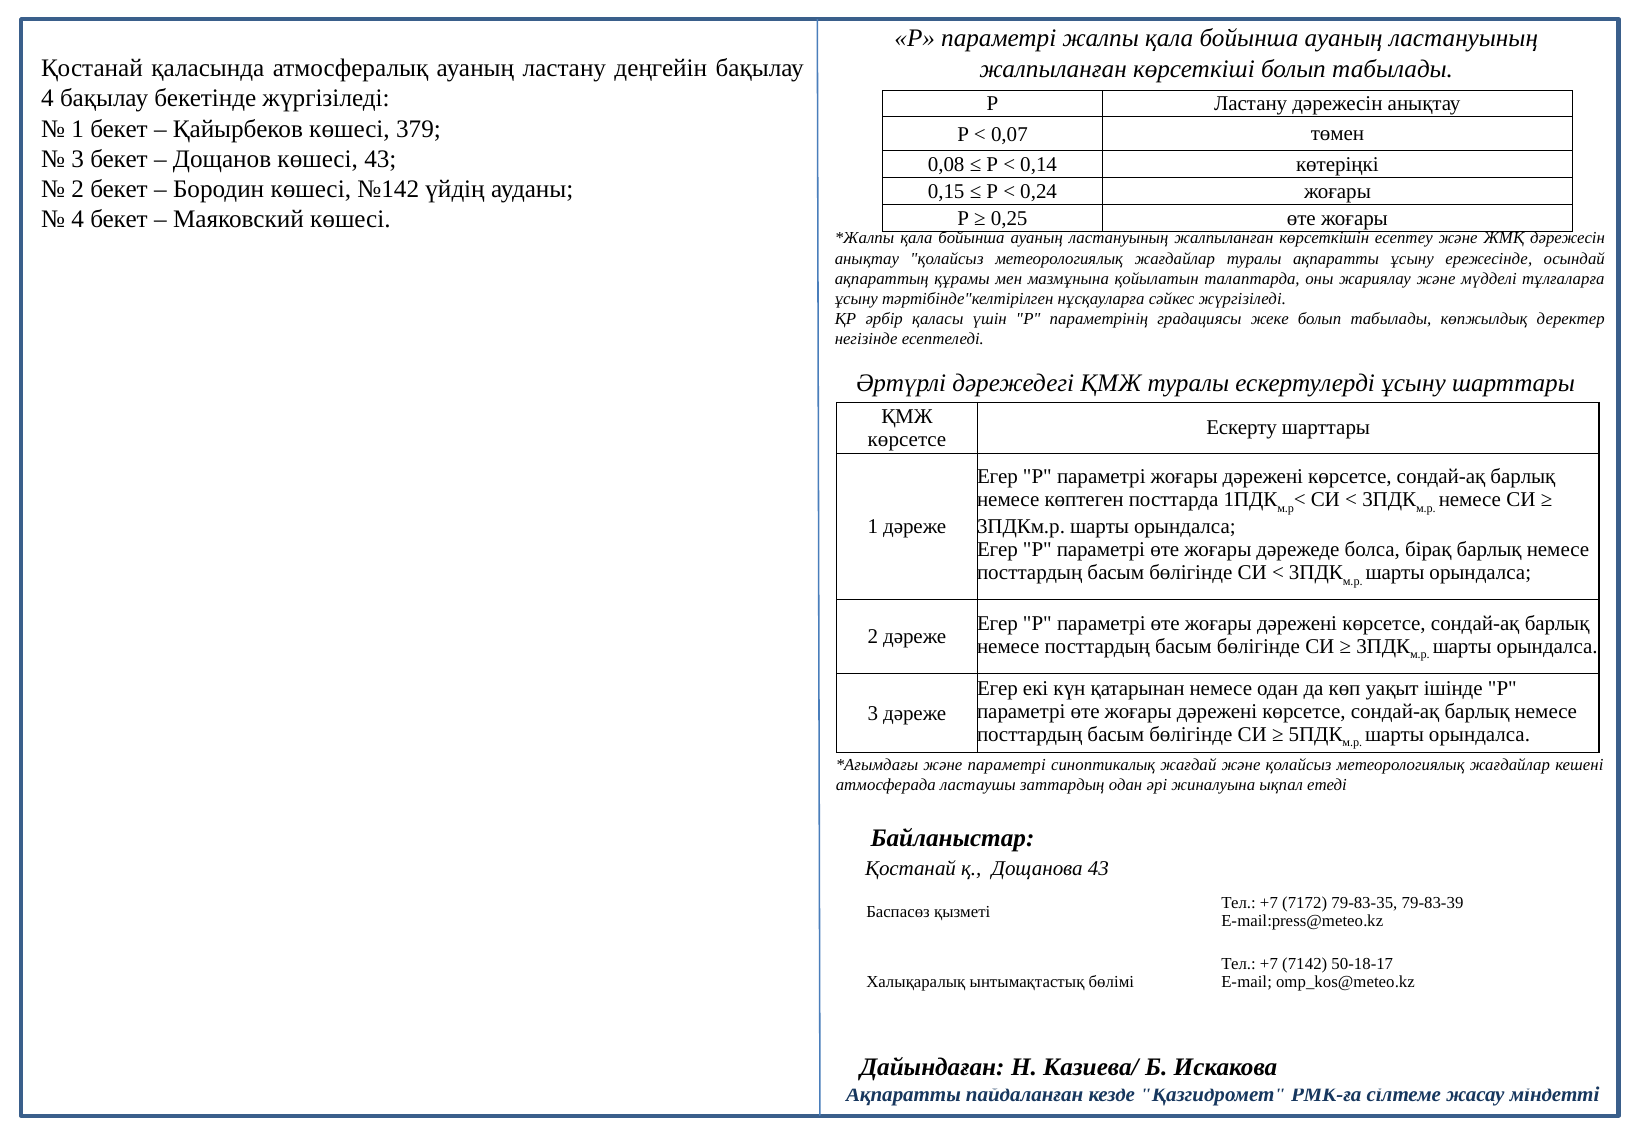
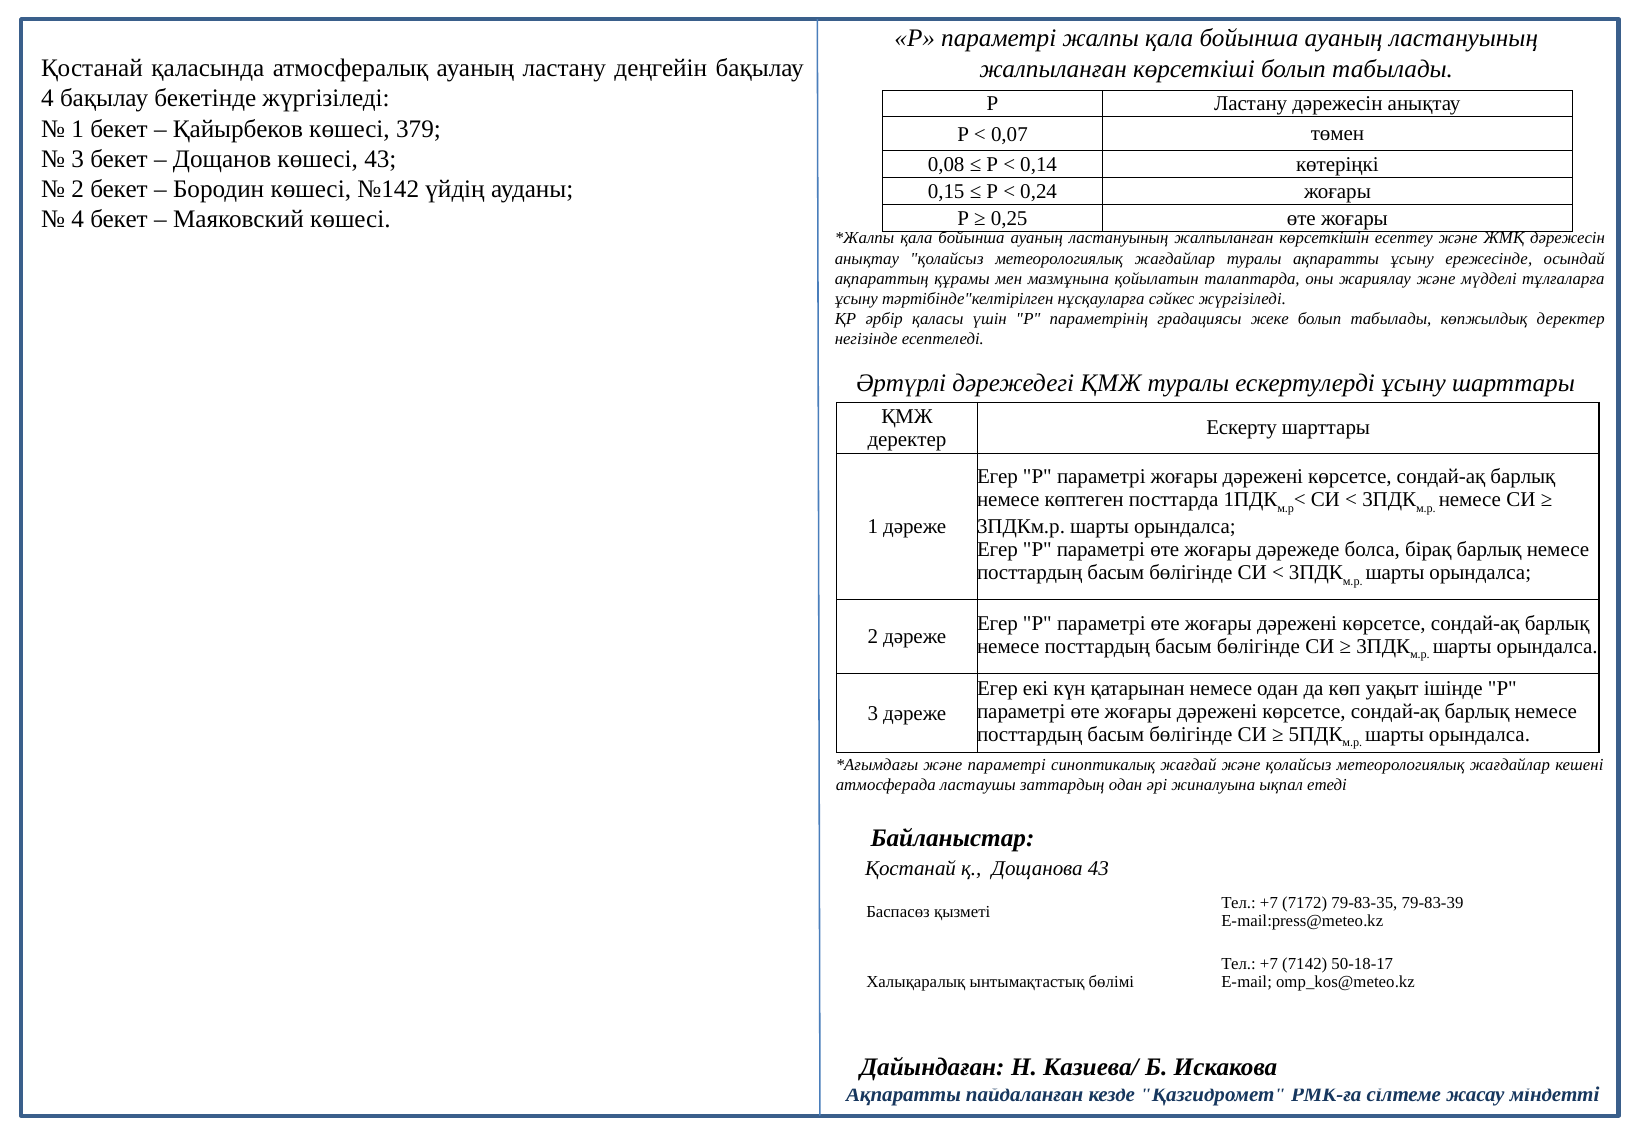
көрсетсе at (907, 440): көрсетсе -> деректер
